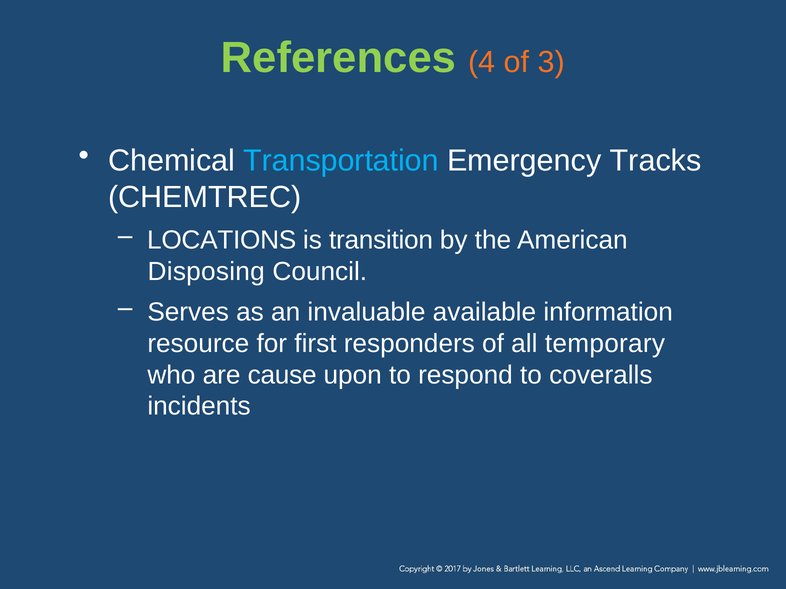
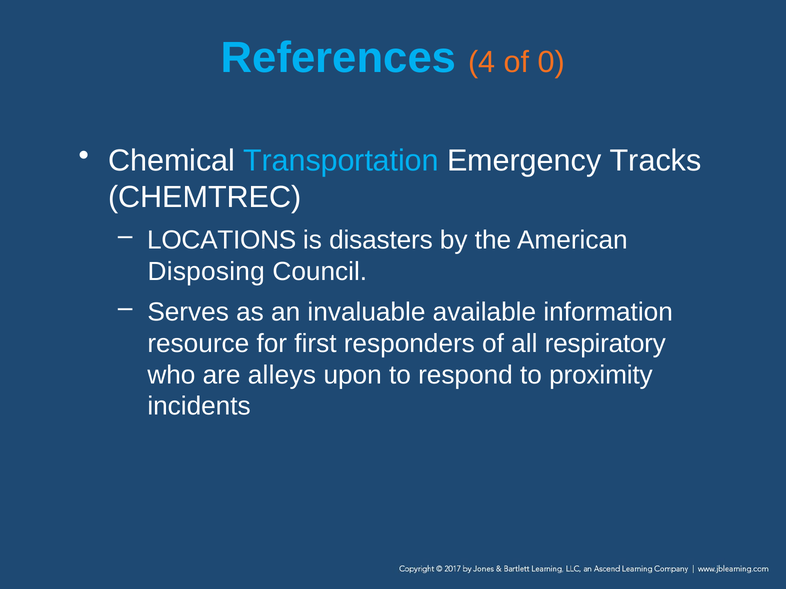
References colour: light green -> light blue
3: 3 -> 0
transition: transition -> disasters
temporary: temporary -> respiratory
cause: cause -> alleys
coveralls: coveralls -> proximity
